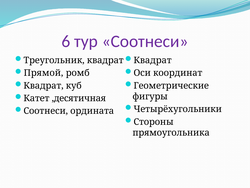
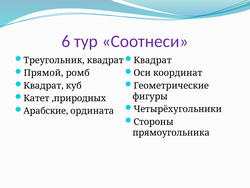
,десятичная: ,десятичная -> ,природных
Соотнеси at (46, 111): Соотнеси -> Арабские
